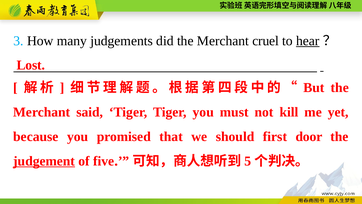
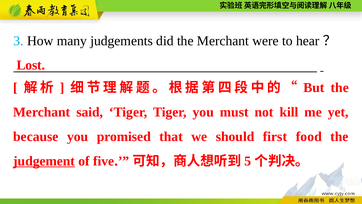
cruel: cruel -> were
hear underline: present -> none
door: door -> food
